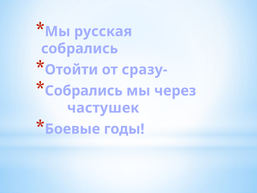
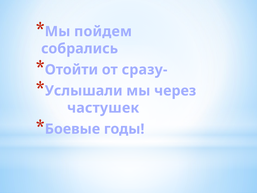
русская: русская -> пойдем
Собрались at (84, 91): Собрались -> Услышали
